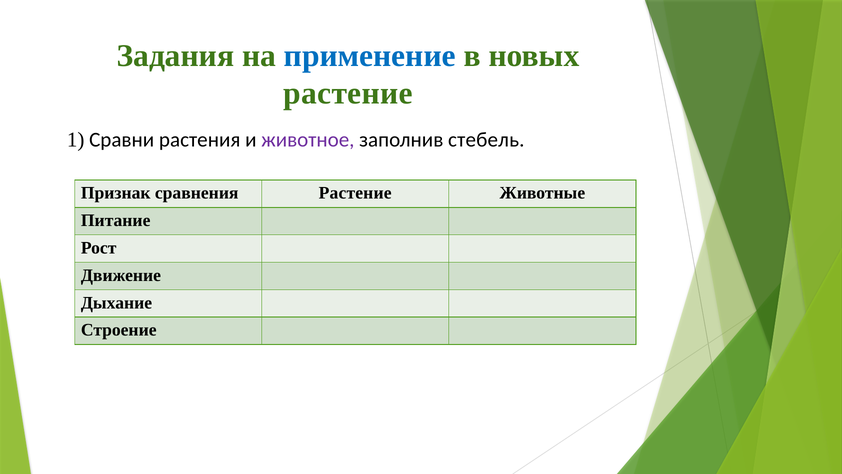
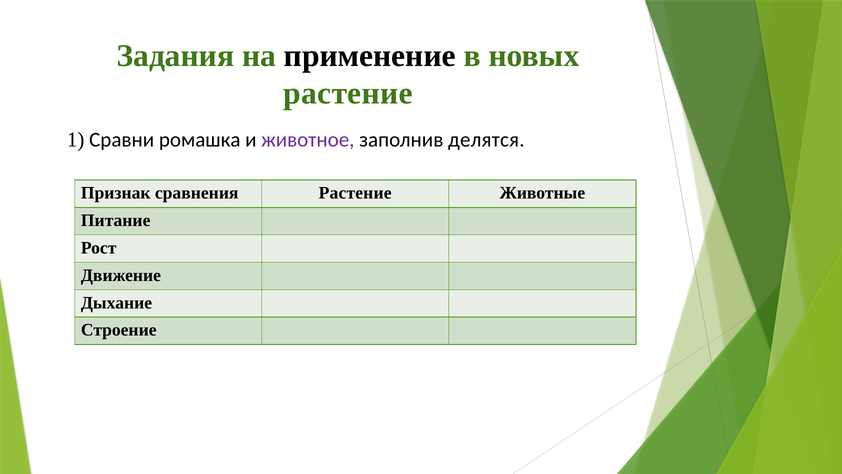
применение colour: blue -> black
растения: растения -> ромашка
стебель: стебель -> делятся
